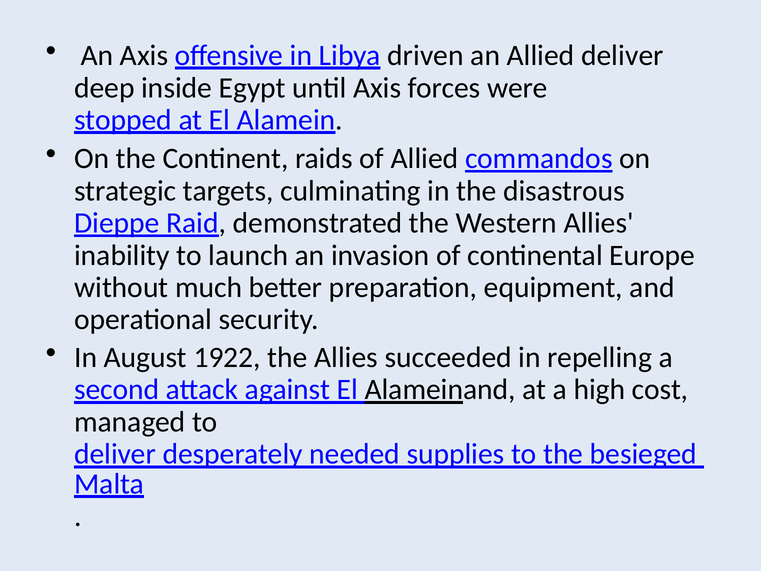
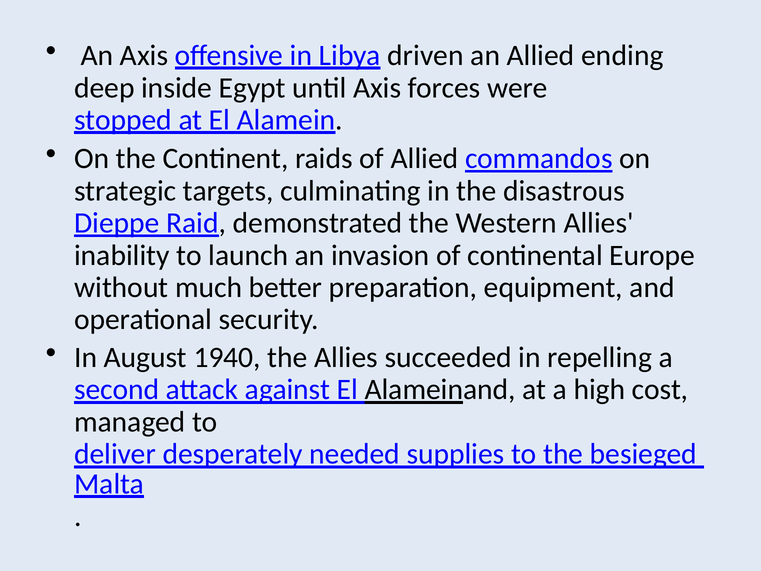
Allied deliver: deliver -> ending
1922: 1922 -> 1940
